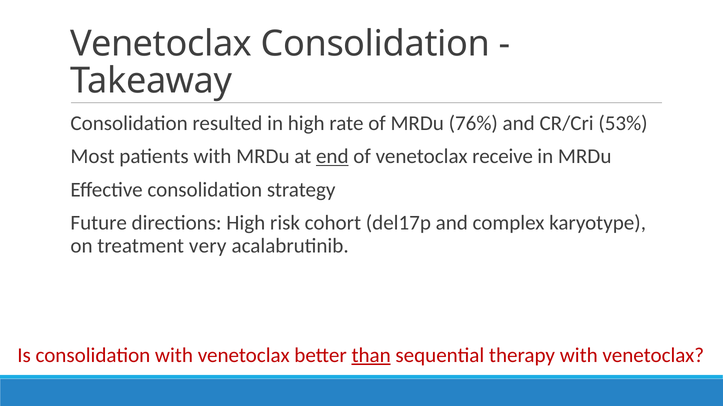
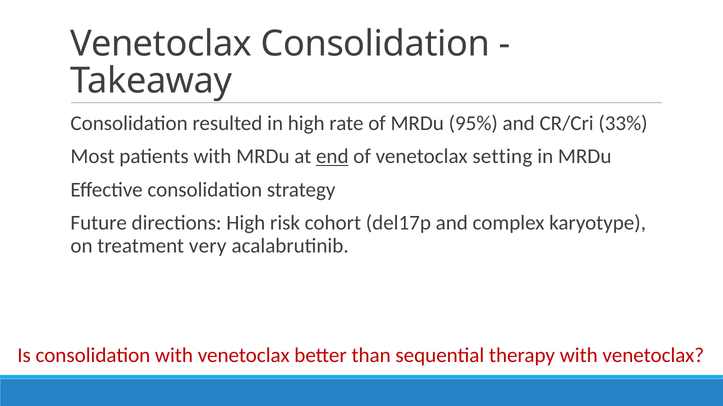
76%: 76% -> 95%
53%: 53% -> 33%
receive: receive -> setting
than underline: present -> none
